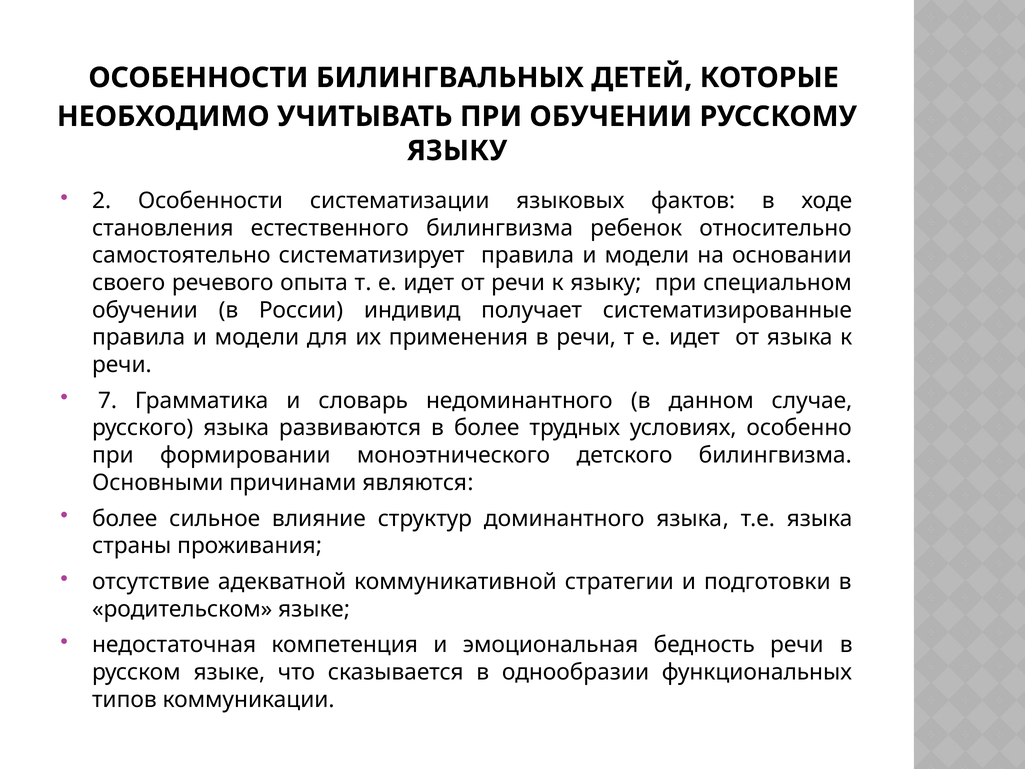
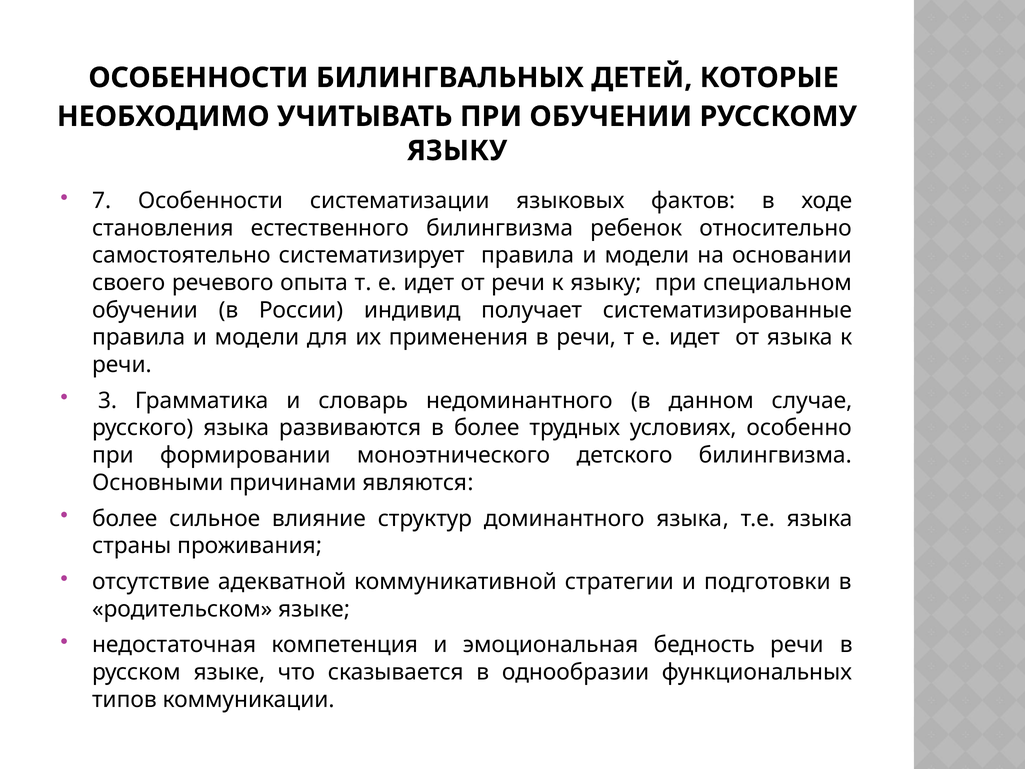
2: 2 -> 7
7: 7 -> 3
